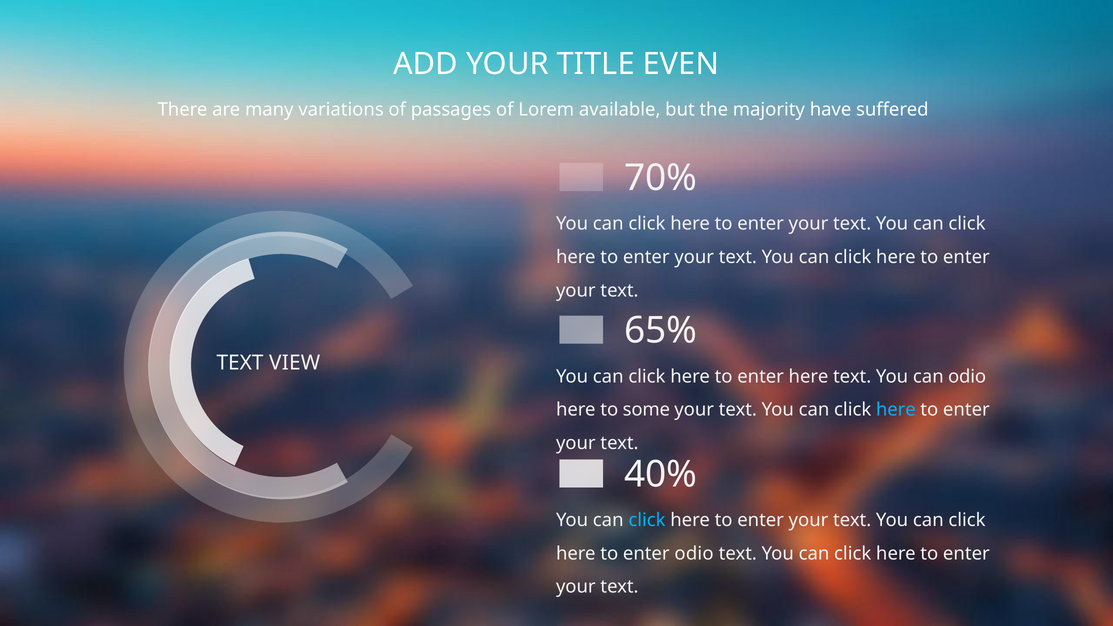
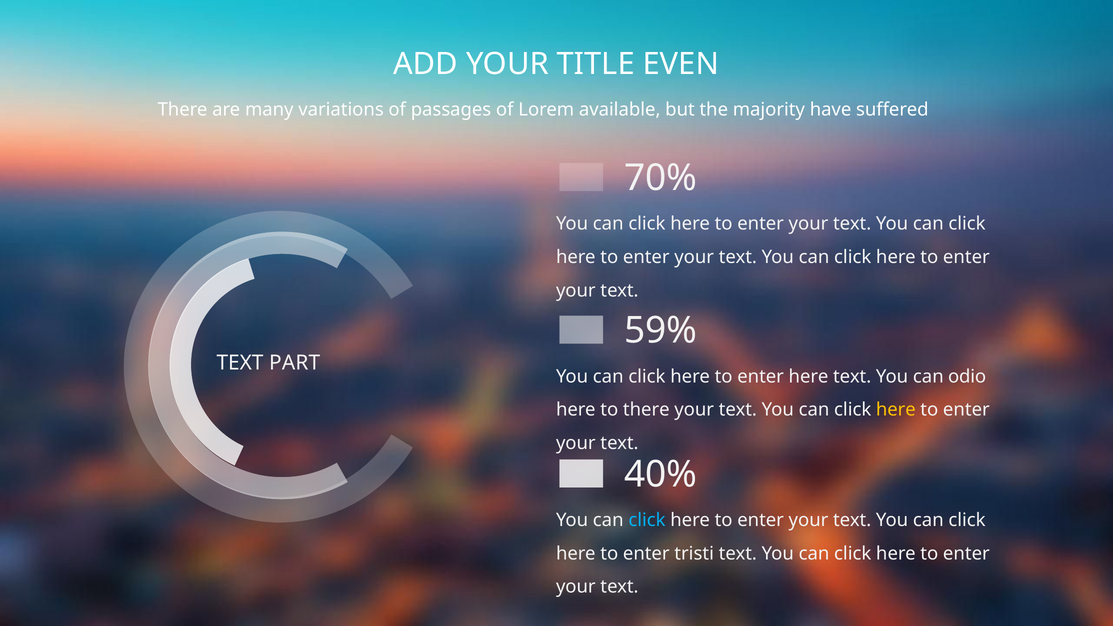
65%: 65% -> 59%
VIEW: VIEW -> PART
to some: some -> there
here at (896, 410) colour: light blue -> yellow
enter odio: odio -> tristi
